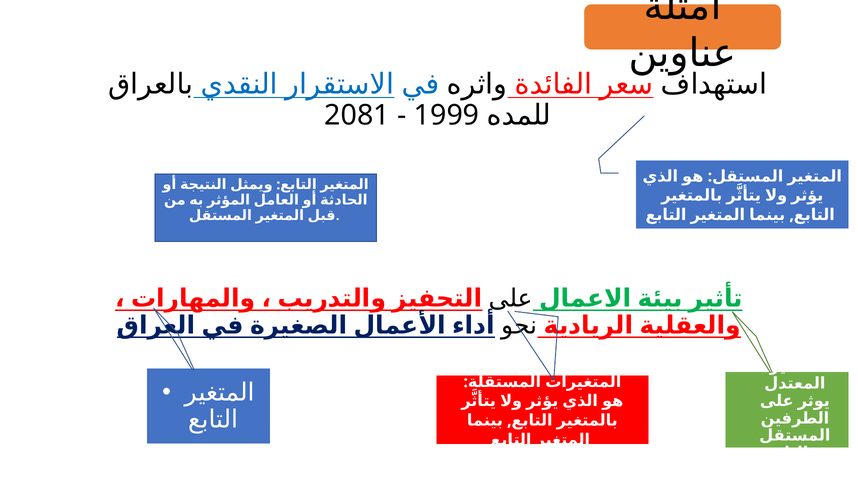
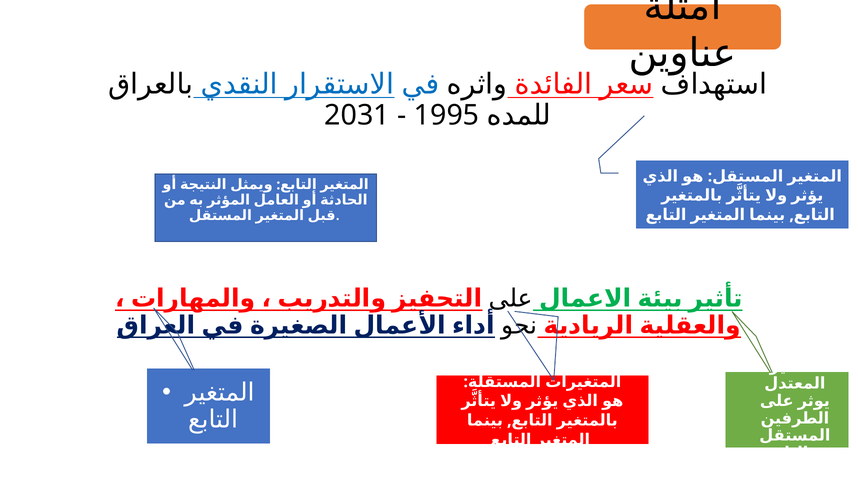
2081: 2081 -> 2031
1999: 1999 -> 1995
